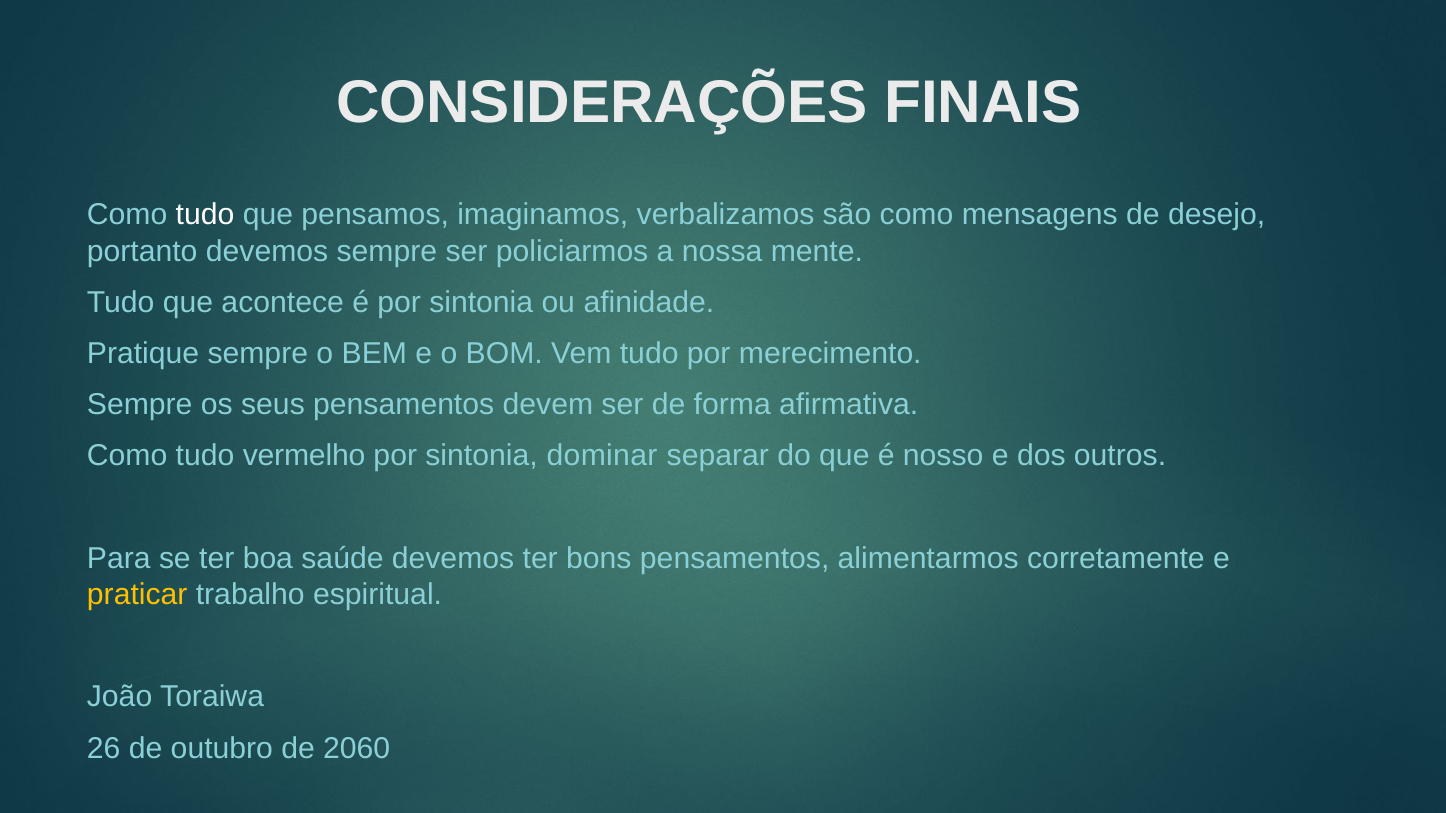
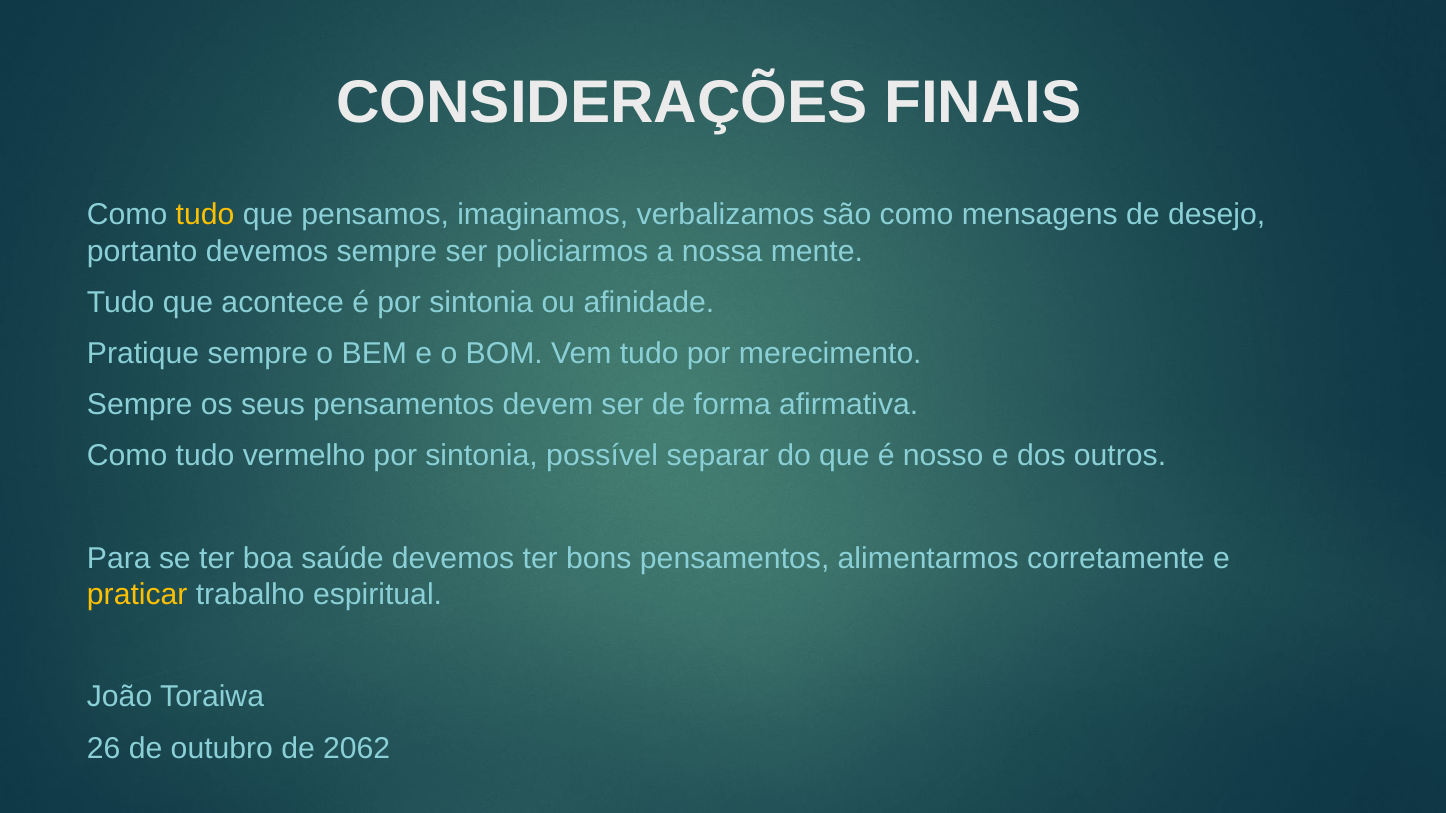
tudo at (205, 215) colour: white -> yellow
dominar: dominar -> possível
2060: 2060 -> 2062
